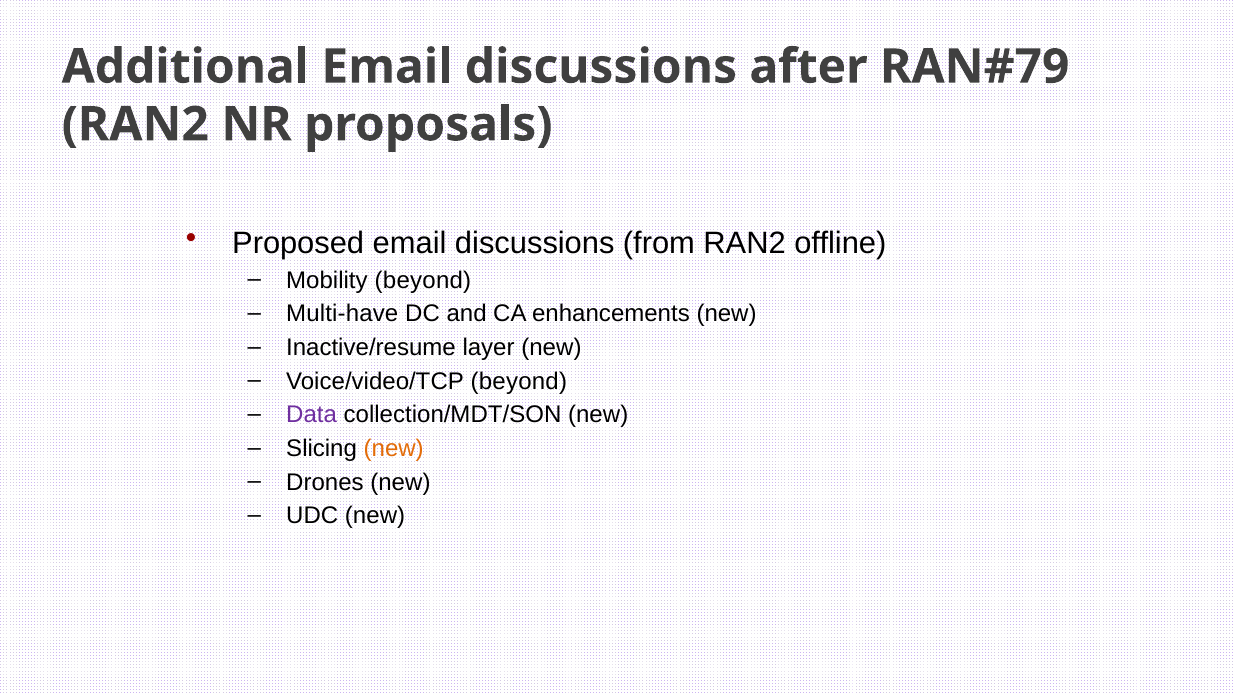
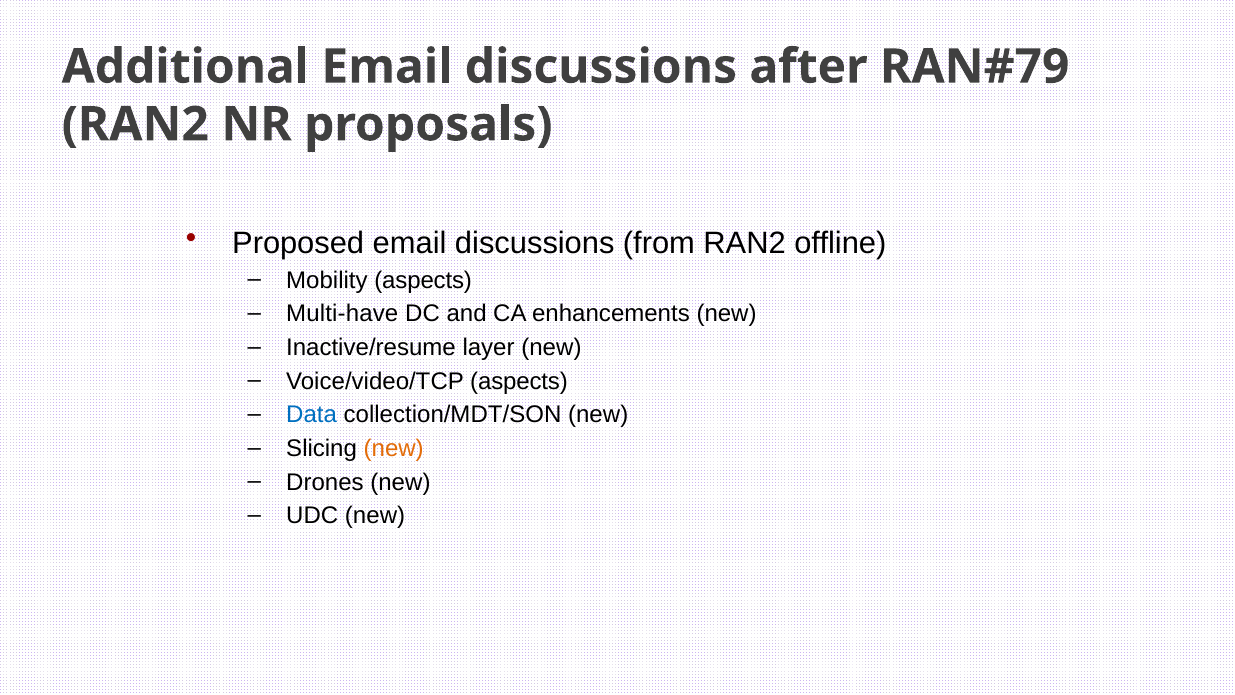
Mobility beyond: beyond -> aspects
Voice/video/TCP beyond: beyond -> aspects
Data colour: purple -> blue
